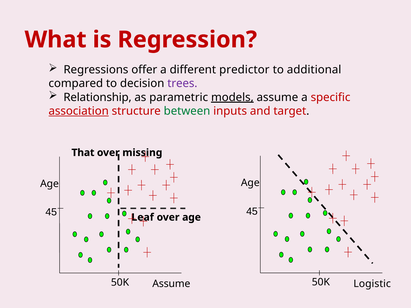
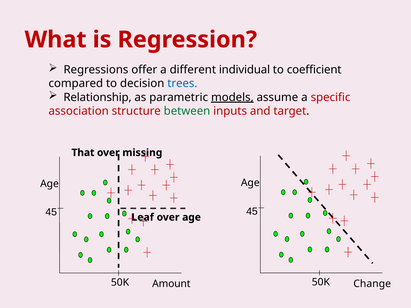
predictor: predictor -> individual
additional: additional -> coefficient
trees colour: purple -> blue
association underline: present -> none
Logistic: Logistic -> Change
Assume at (171, 284): Assume -> Amount
